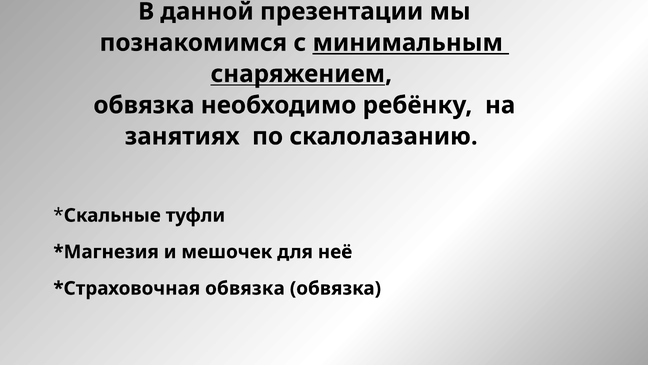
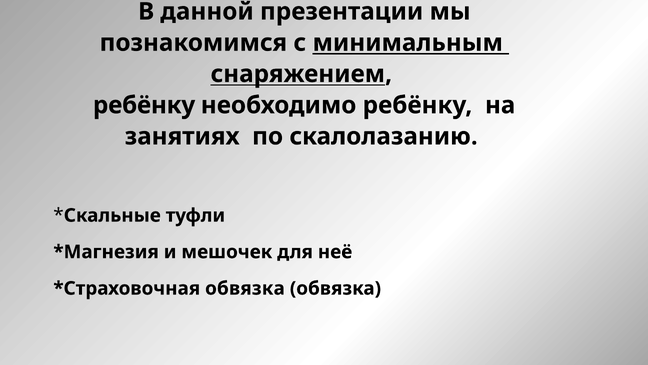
обвязка at (144, 105): обвязка -> ребёнку
